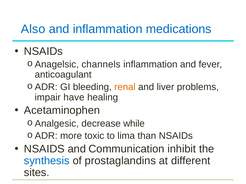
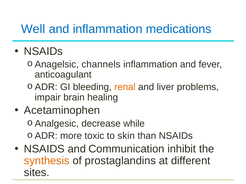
Also: Also -> Well
have: have -> brain
lima: lima -> skin
synthesis colour: blue -> orange
